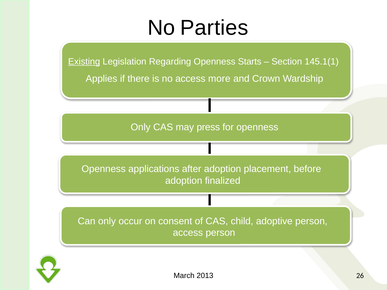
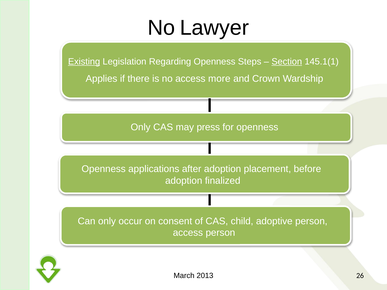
Parties: Parties -> Lawyer
Starts: Starts -> Steps
Section underline: none -> present
